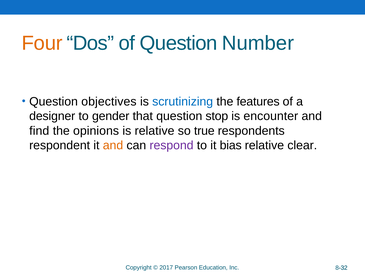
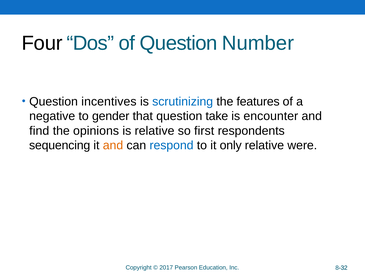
Four colour: orange -> black
objectives: objectives -> incentives
designer: designer -> negative
stop: stop -> take
true: true -> first
respondent: respondent -> sequencing
respond colour: purple -> blue
bias: bias -> only
clear: clear -> were
